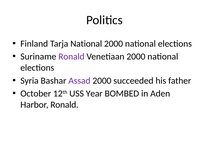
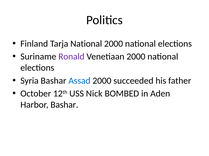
Assad colour: purple -> blue
Year: Year -> Nick
Harbor Ronald: Ronald -> Bashar
